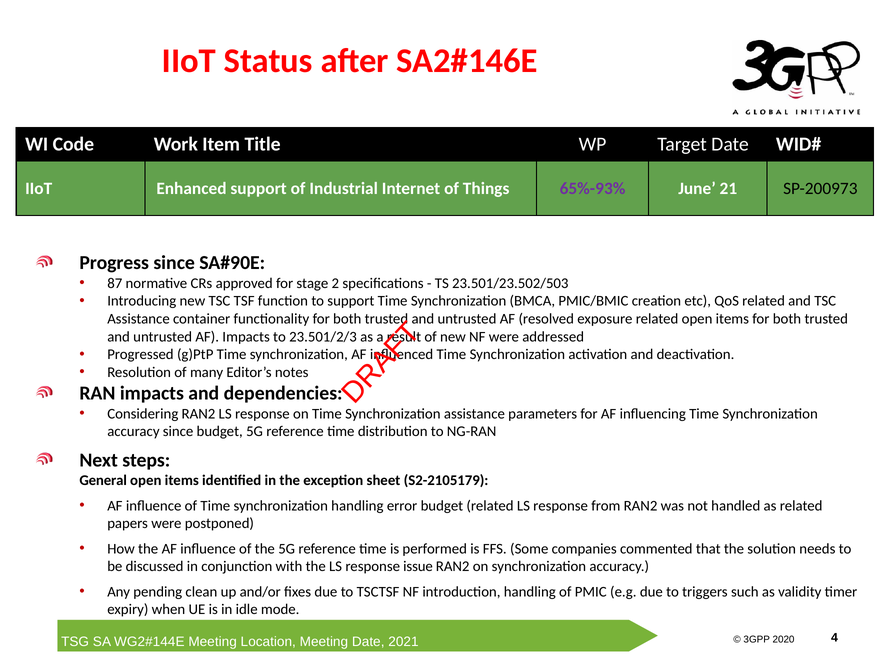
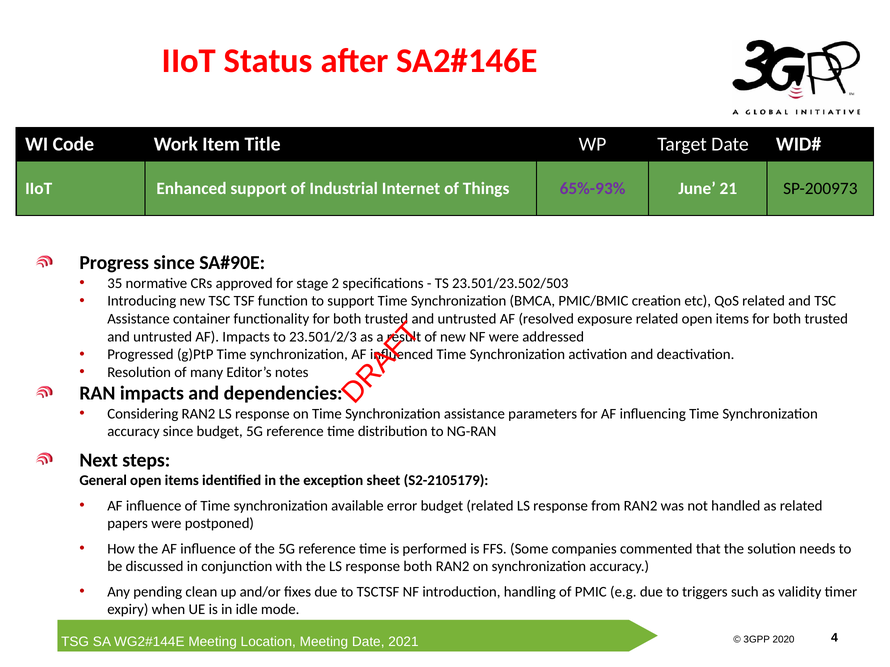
87: 87 -> 35
synchronization handling: handling -> available
response issue: issue -> both
